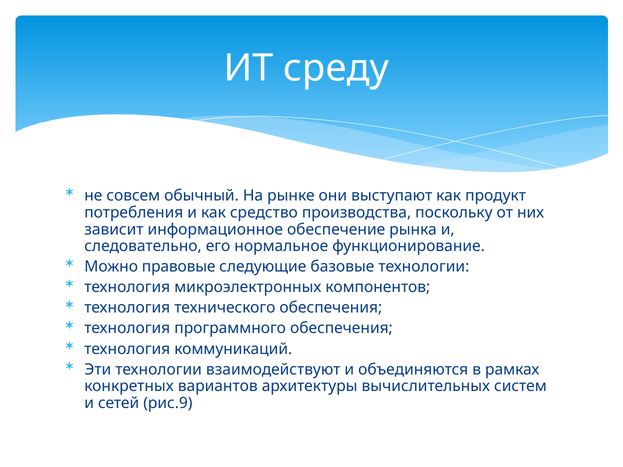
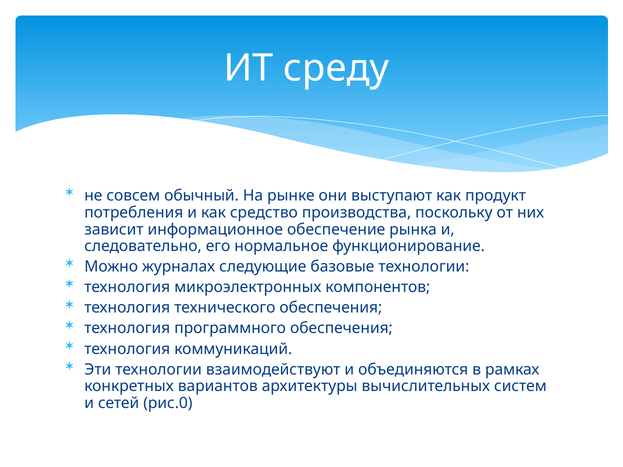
правовые: правовые -> журналах
рис.9: рис.9 -> рис.0
